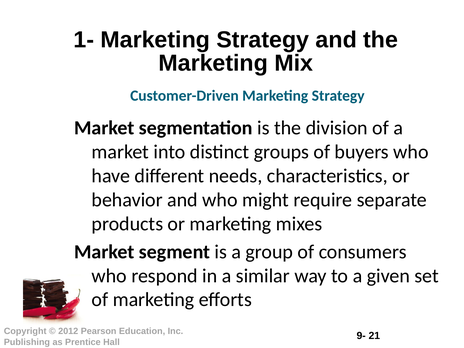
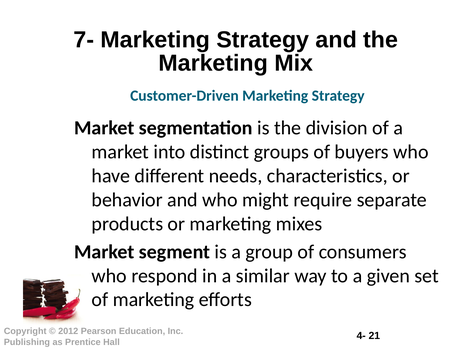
1-: 1- -> 7-
9-: 9- -> 4-
